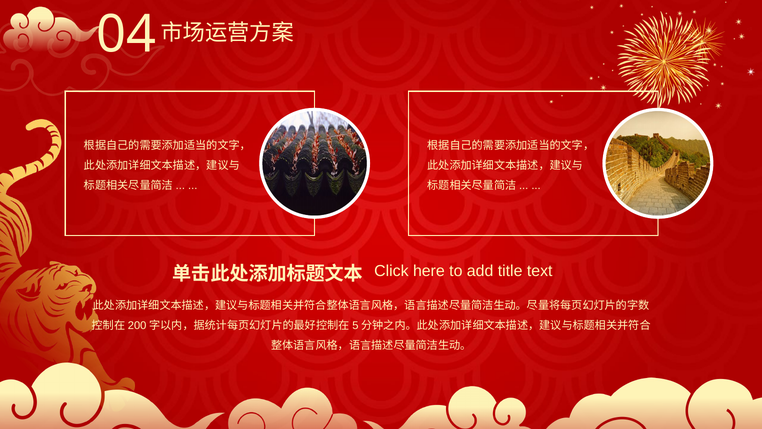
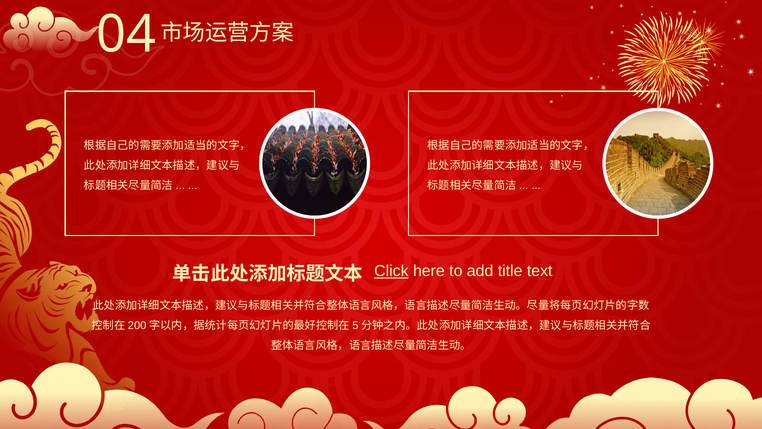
Click underline: none -> present
